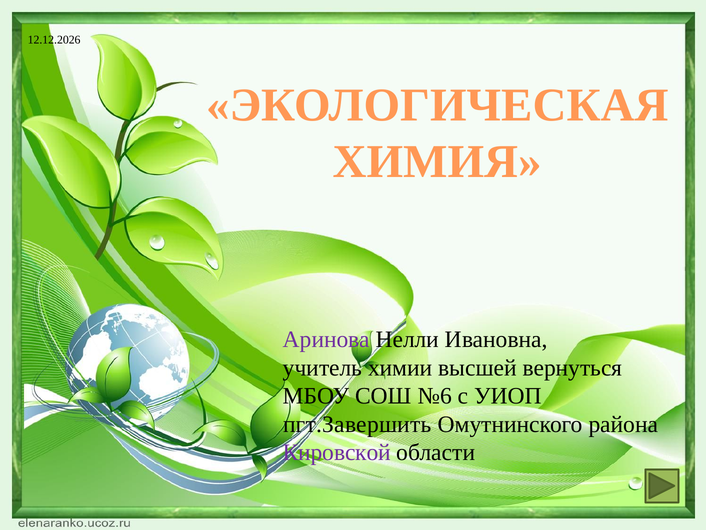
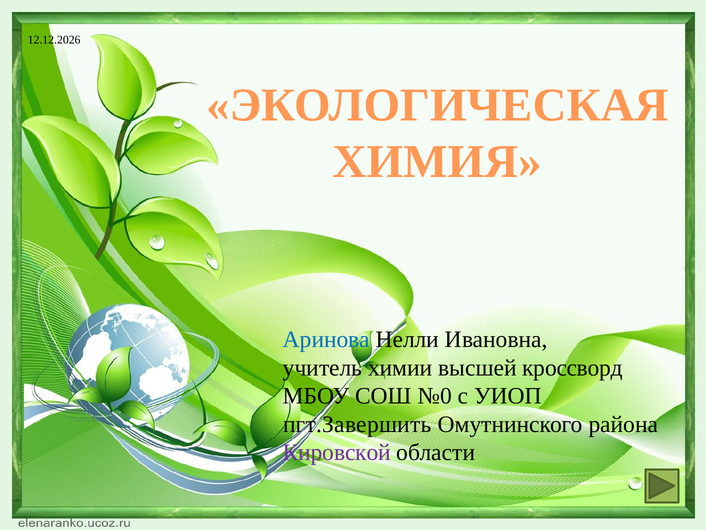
Аринова colour: purple -> blue
вернуться: вернуться -> кроссворд
№6: №6 -> №0
